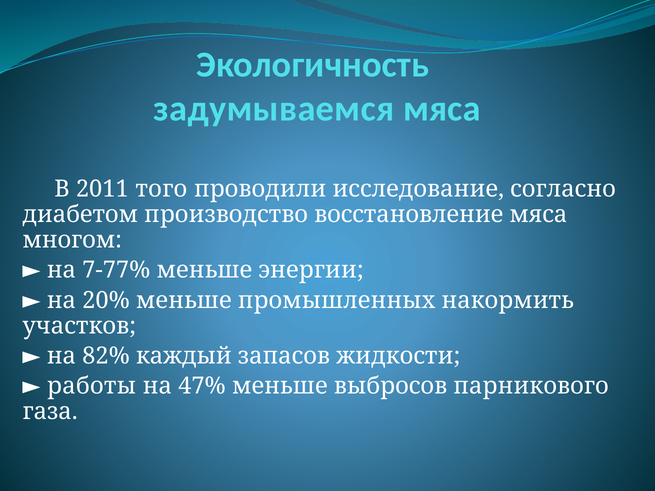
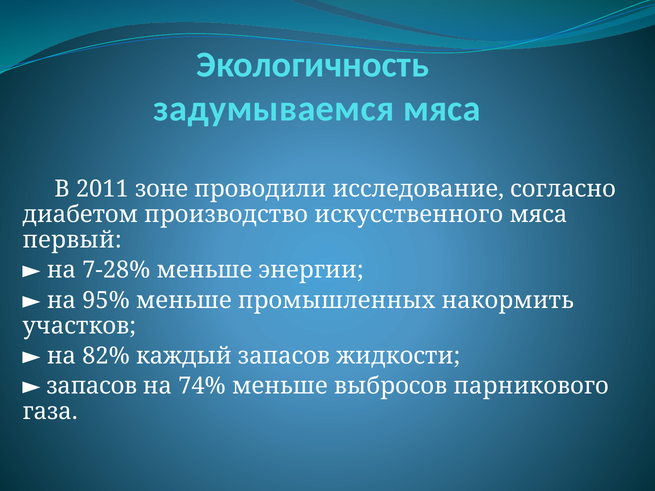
того: того -> зоне
восстановление: восстановление -> искусственного
многом: многом -> первый
7-77%: 7-77% -> 7-28%
20%: 20% -> 95%
работы at (92, 386): работы -> запасов
47%: 47% -> 74%
